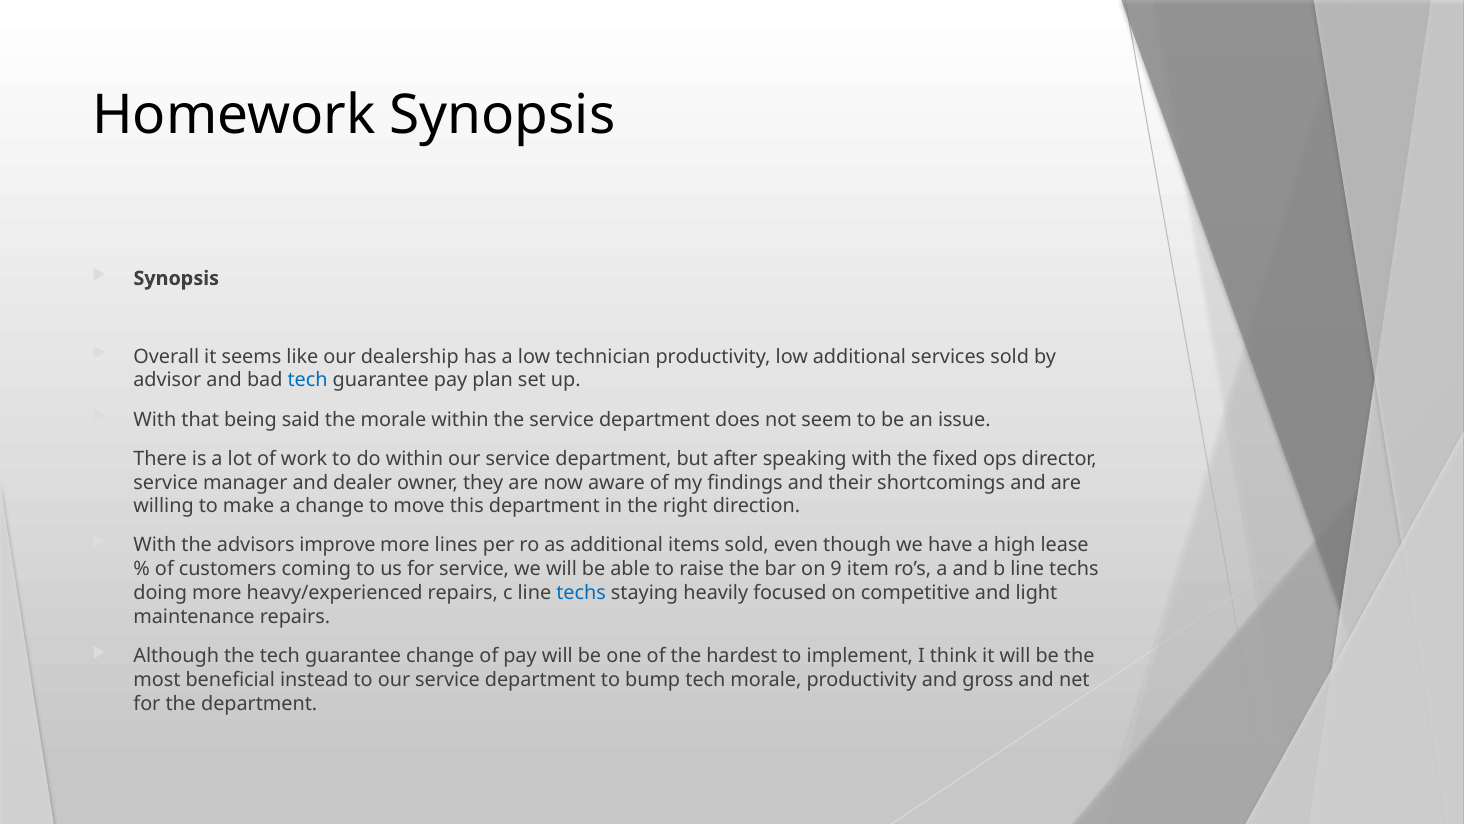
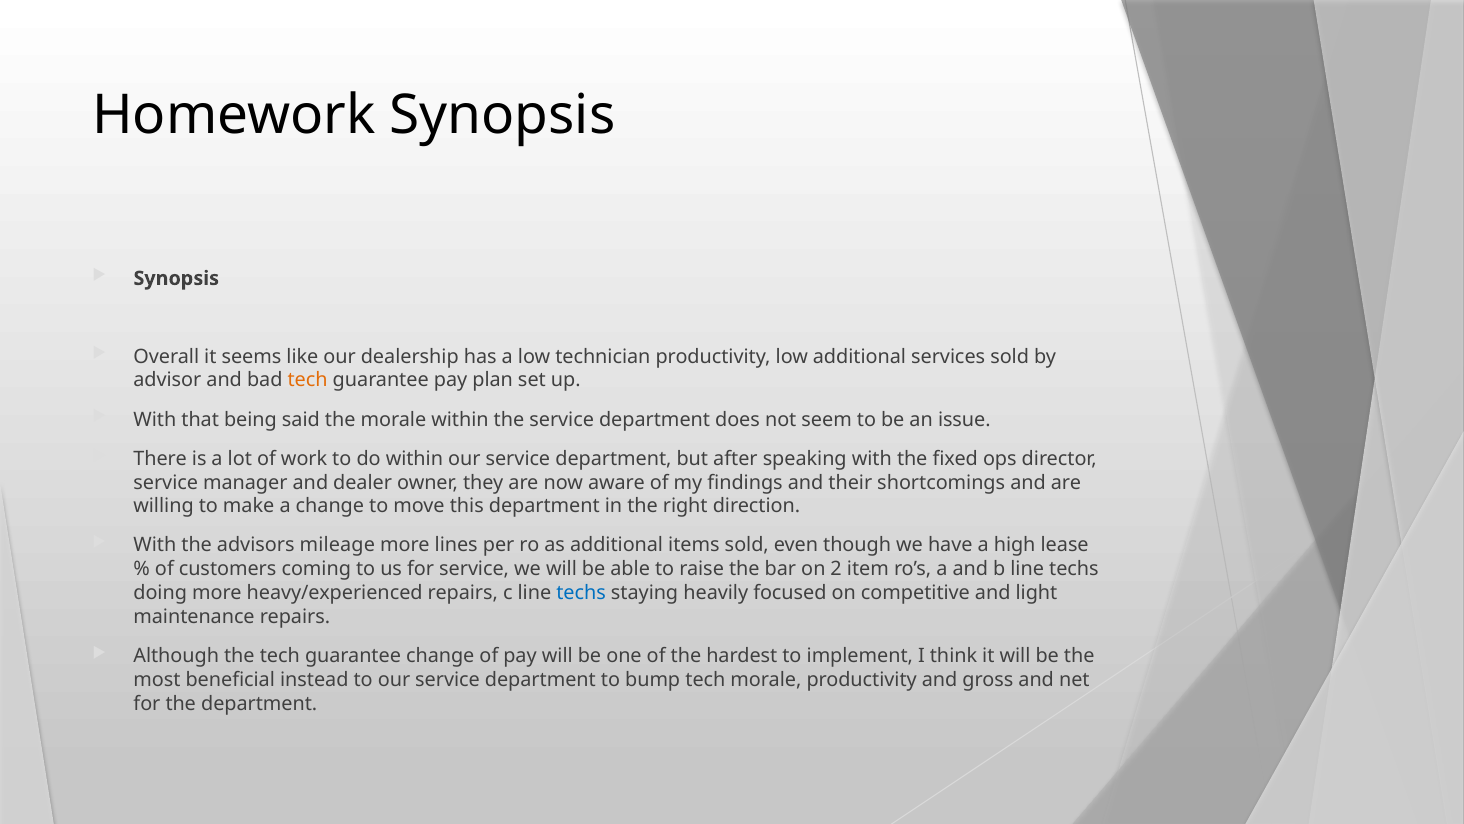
tech at (308, 380) colour: blue -> orange
improve: improve -> mileage
9: 9 -> 2
